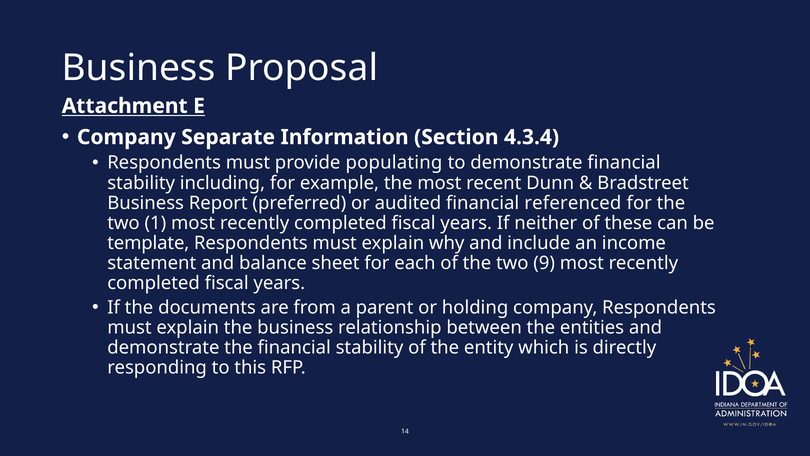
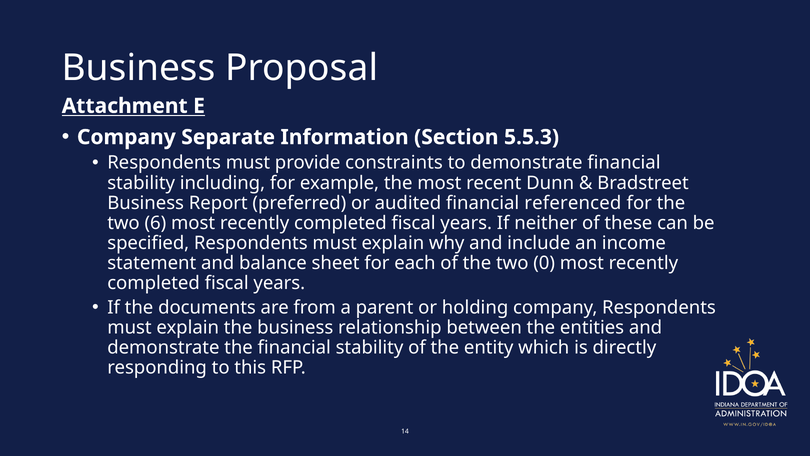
4.3.4: 4.3.4 -> 5.5.3
populating: populating -> constraints
1: 1 -> 6
template: template -> specified
9: 9 -> 0
